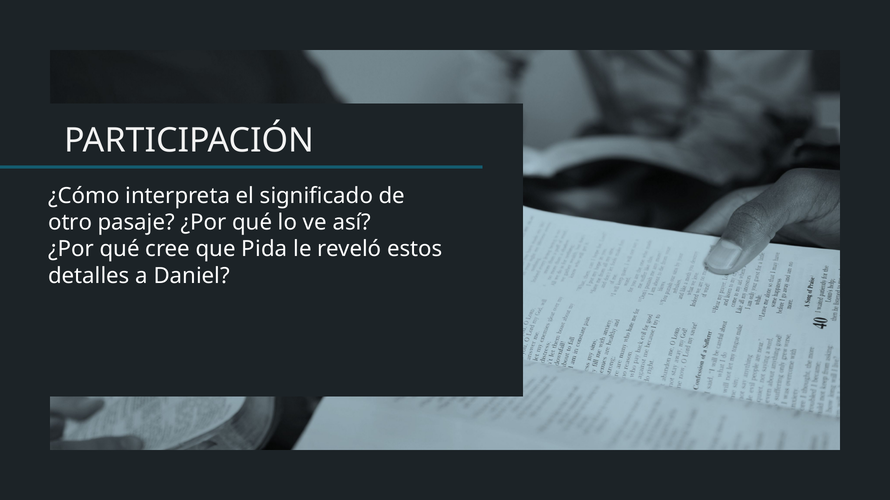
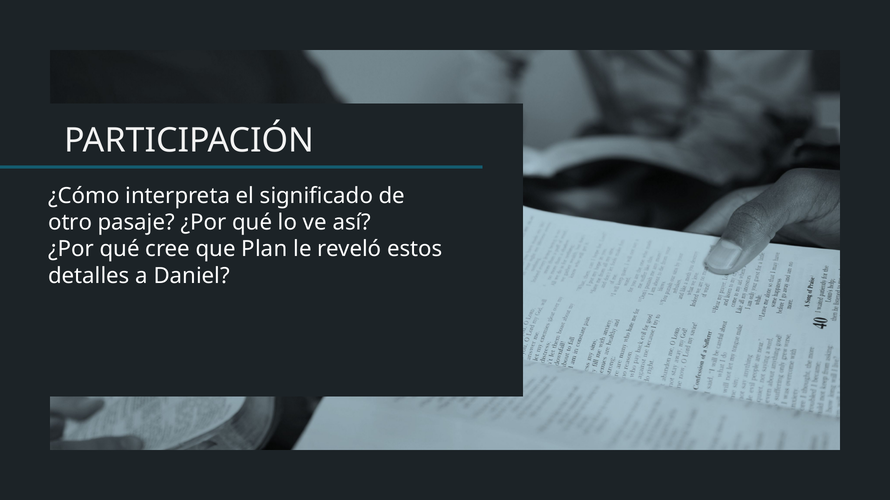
Pida: Pida -> Plan
